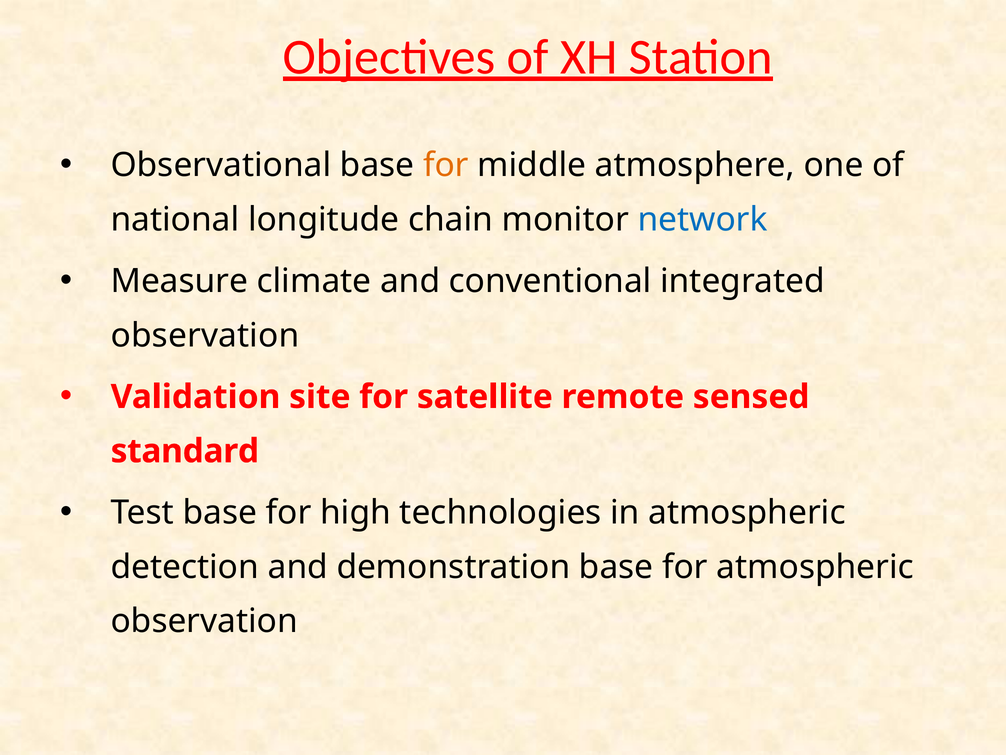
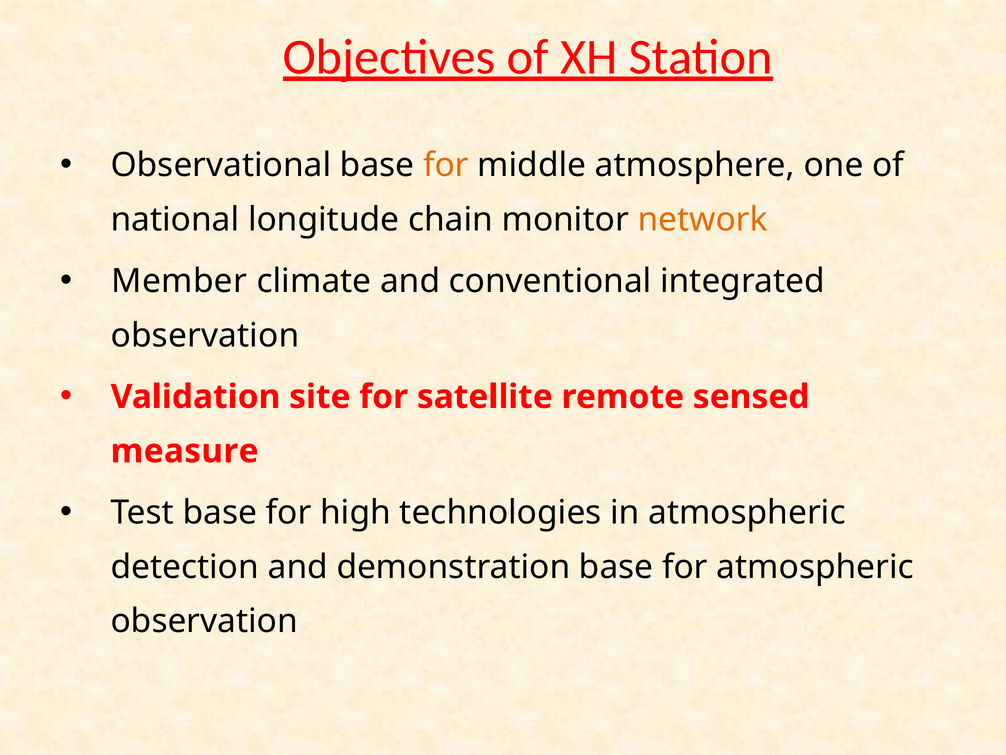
network colour: blue -> orange
Measure: Measure -> Member
standard: standard -> measure
